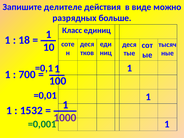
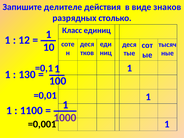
можно: можно -> знаков
больше: больше -> столько
18: 18 -> 12
700: 700 -> 130
1532: 1532 -> 1100
=0,001 colour: green -> black
